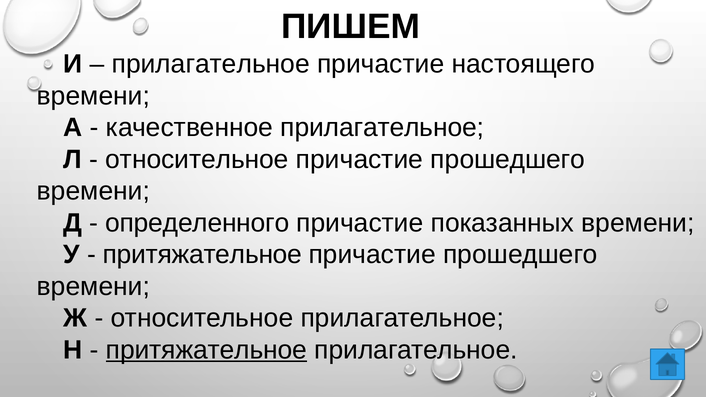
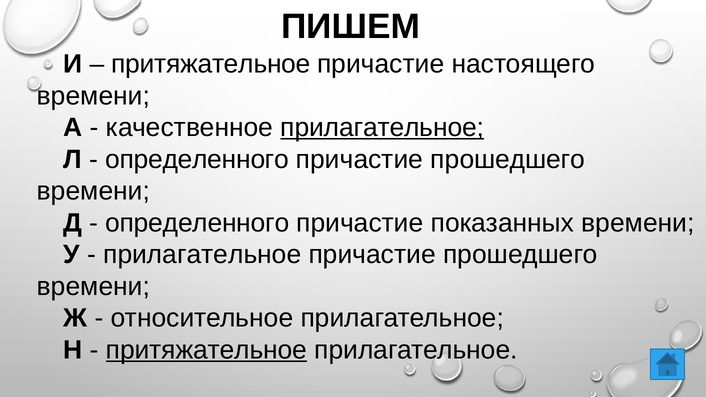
прилагательное at (211, 64): прилагательное -> притяжательное
прилагательное at (382, 128) underline: none -> present
относительное at (197, 159): относительное -> определенного
притяжательное at (202, 255): притяжательное -> прилагательное
